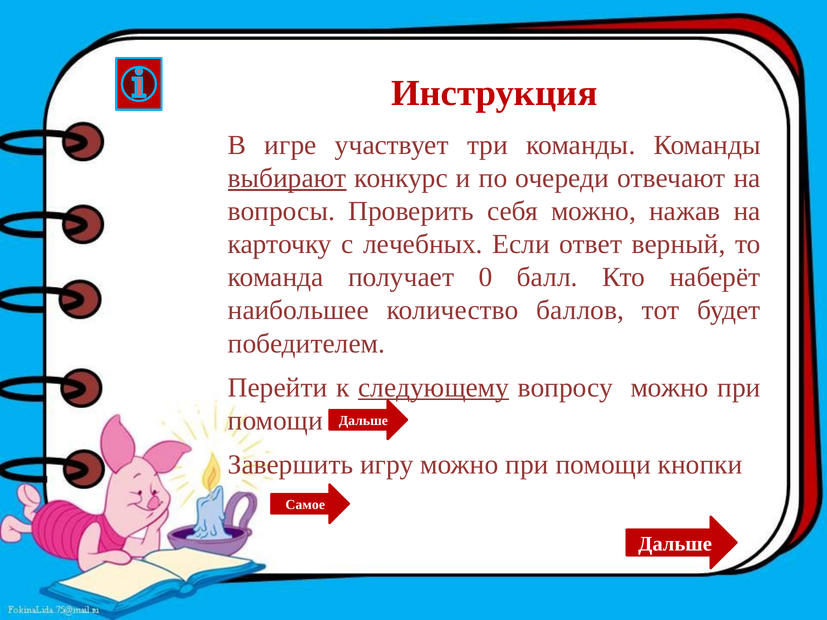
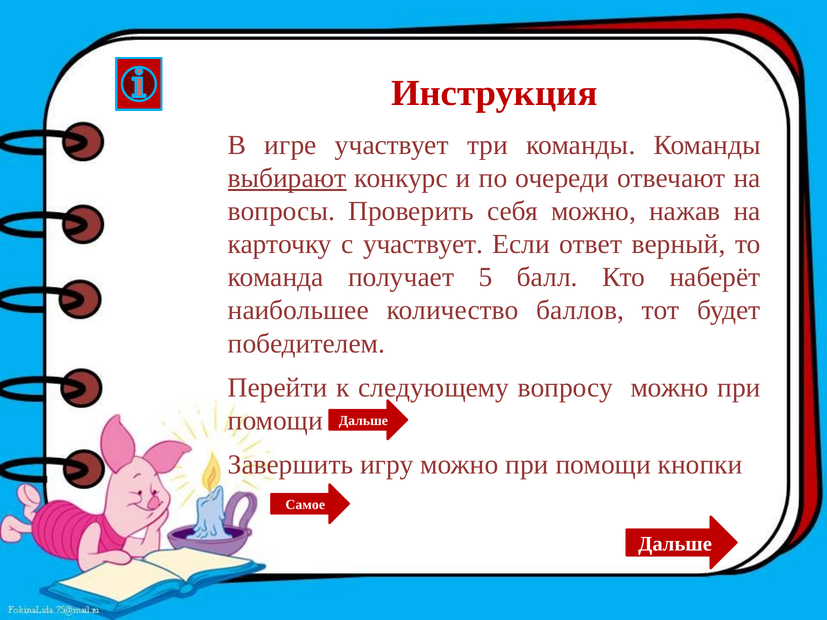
с лечебных: лечебных -> участвует
0: 0 -> 5
следующему underline: present -> none
